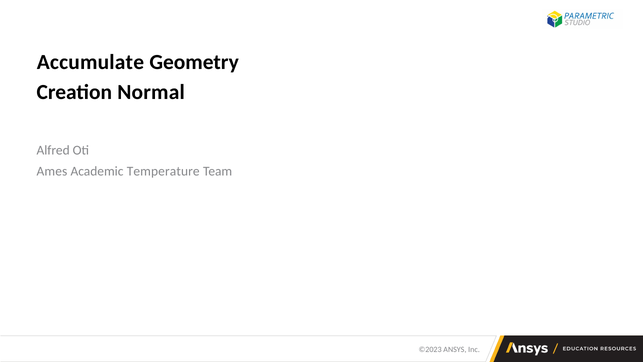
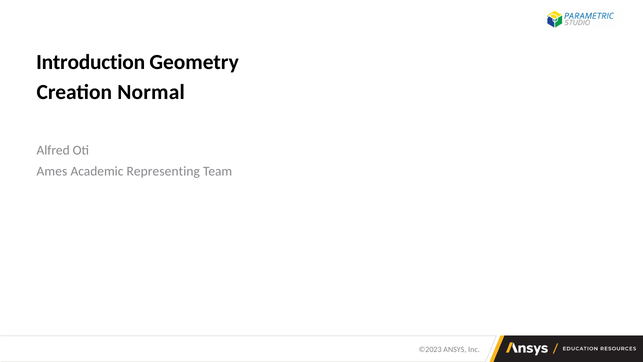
Accumulate: Accumulate -> Introduction
Temperature: Temperature -> Representing
